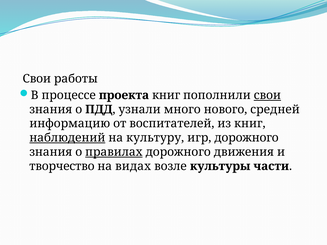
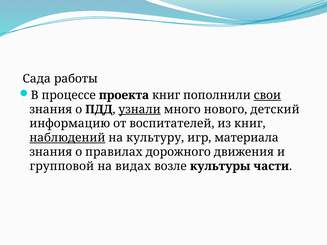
Свои at (37, 79): Свои -> Сада
узнали underline: none -> present
средней: средней -> детский
игр дорожного: дорожного -> материала
правилах underline: present -> none
творчество: творчество -> групповой
